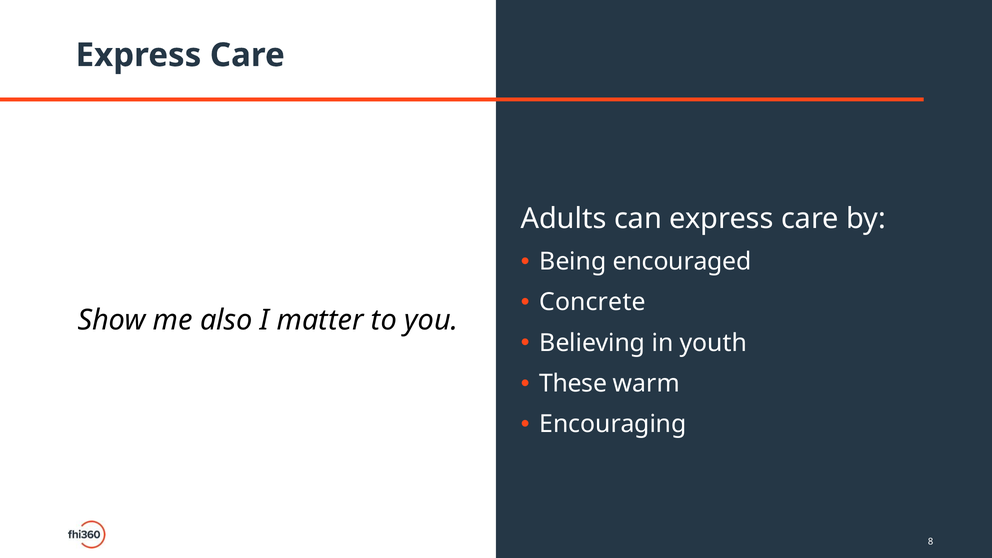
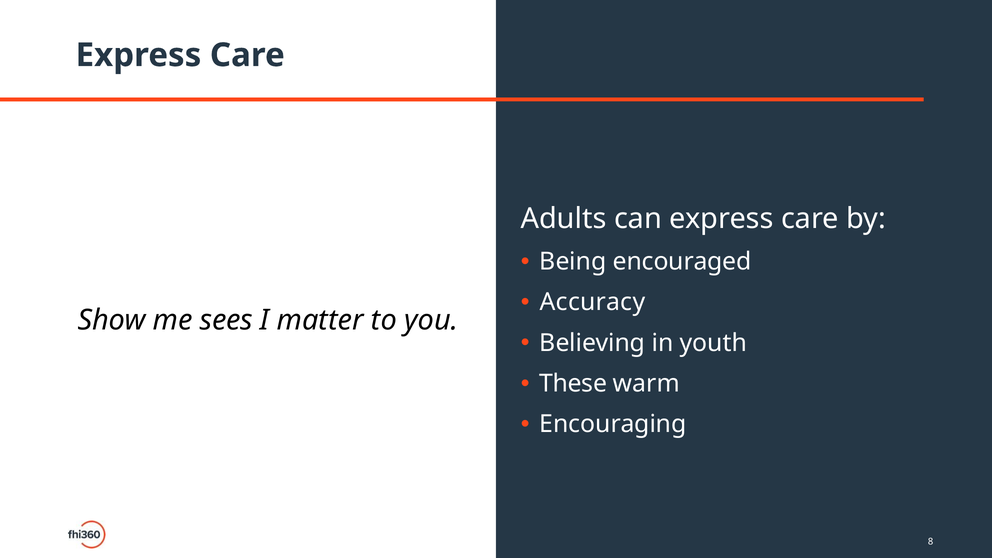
Concrete: Concrete -> Accuracy
also: also -> sees
